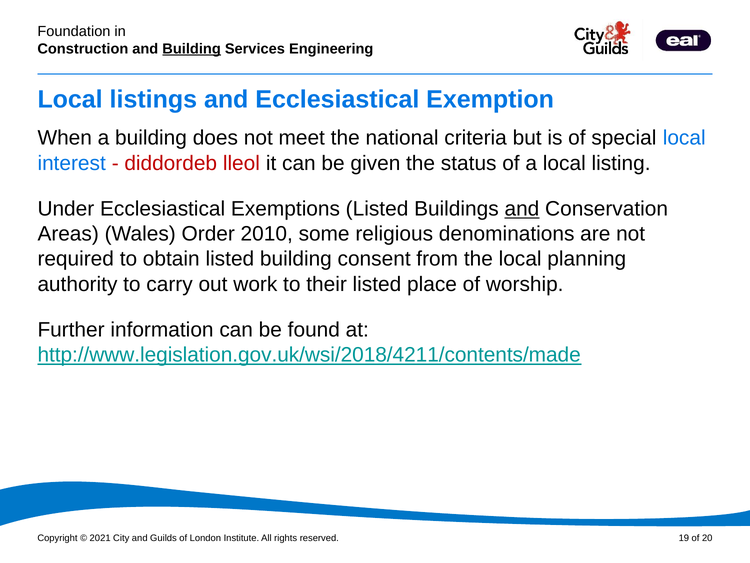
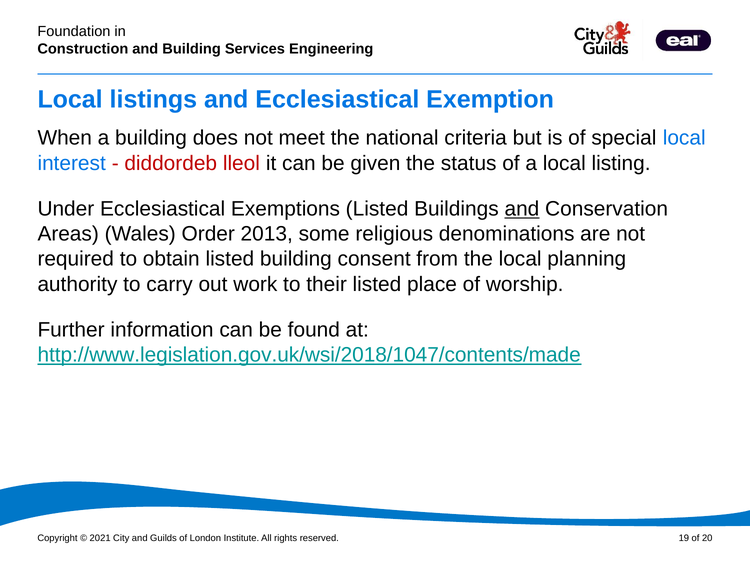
Building at (192, 49) underline: present -> none
2010: 2010 -> 2013
http://www.legislation.gov.uk/wsi/2018/4211/contents/made: http://www.legislation.gov.uk/wsi/2018/4211/contents/made -> http://www.legislation.gov.uk/wsi/2018/1047/contents/made
